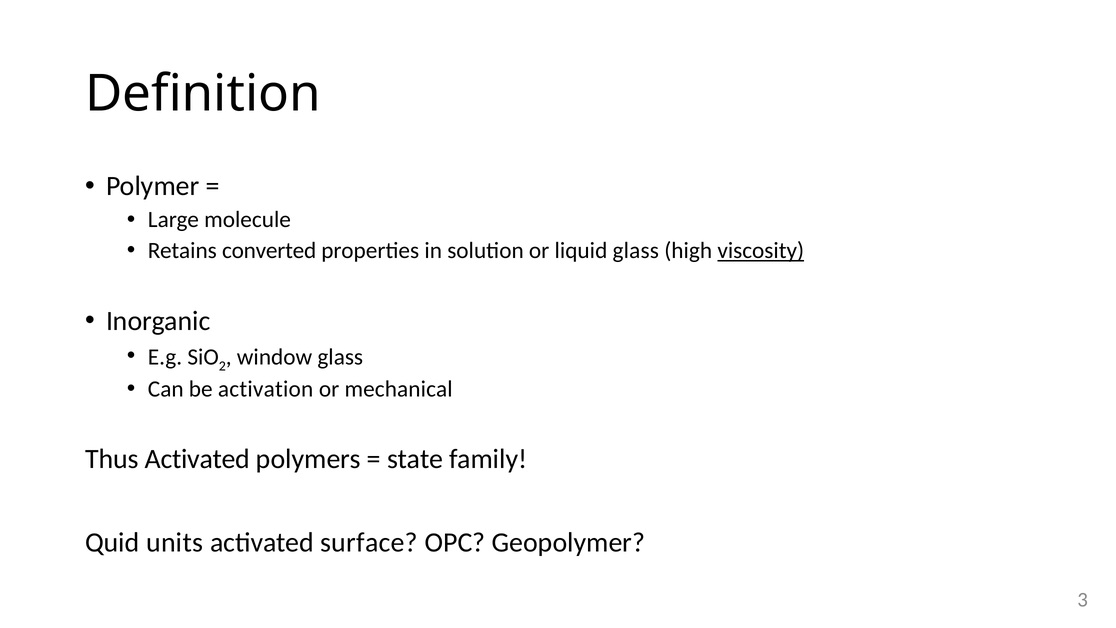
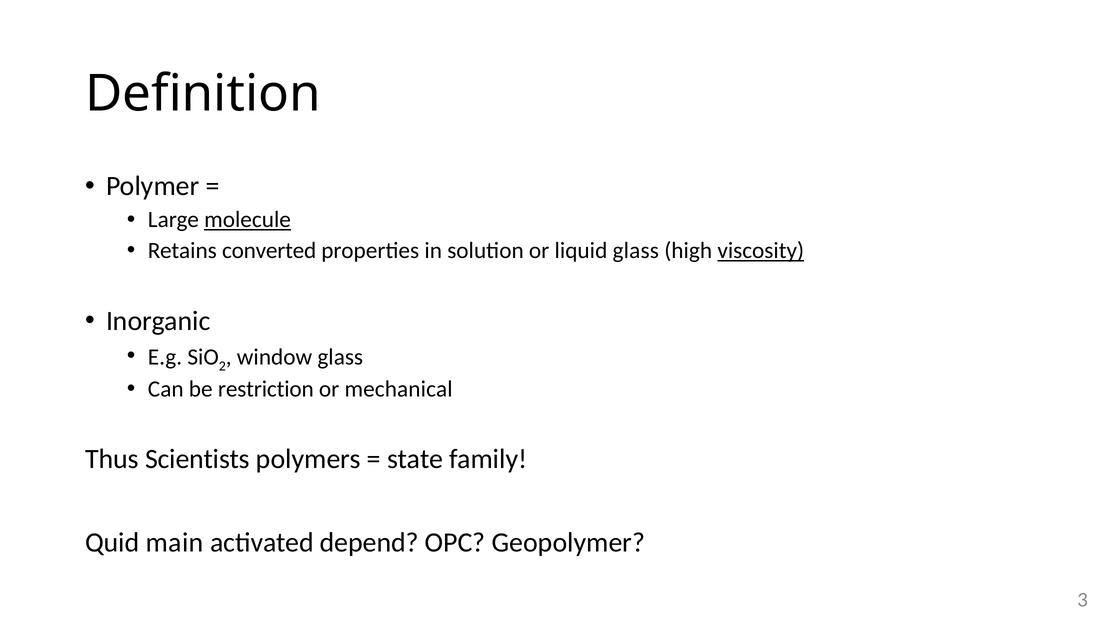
molecule underline: none -> present
activation: activation -> restriction
Thus Activated: Activated -> Scientists
units: units -> main
surface: surface -> depend
